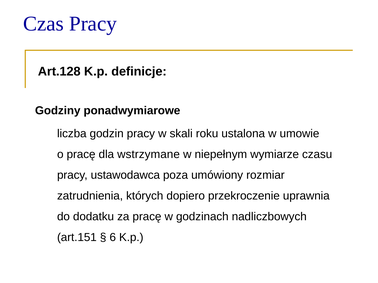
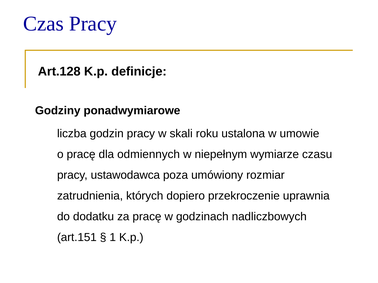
wstrzymane: wstrzymane -> odmiennych
6: 6 -> 1
